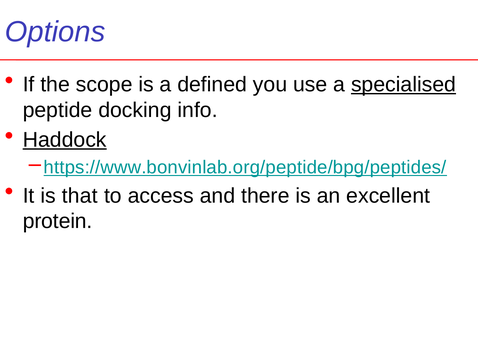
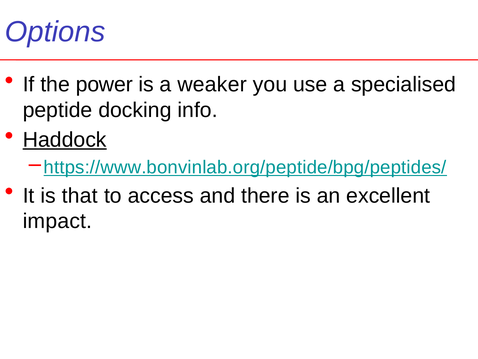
scope: scope -> power
defined: defined -> weaker
specialised underline: present -> none
protein: protein -> impact
